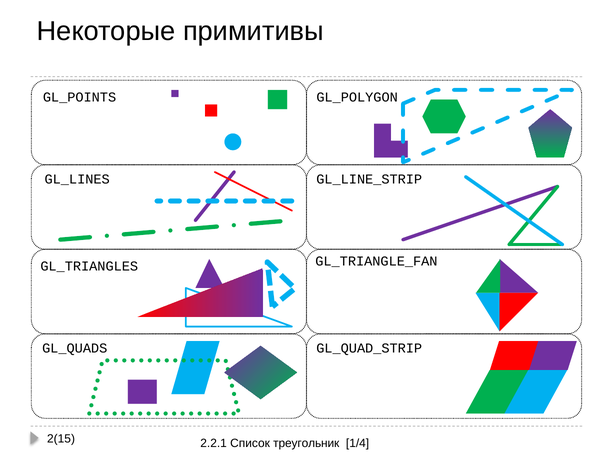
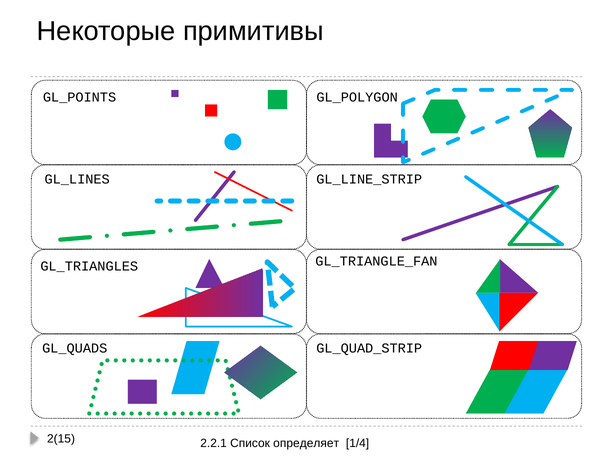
треугольник: треугольник -> определяет
